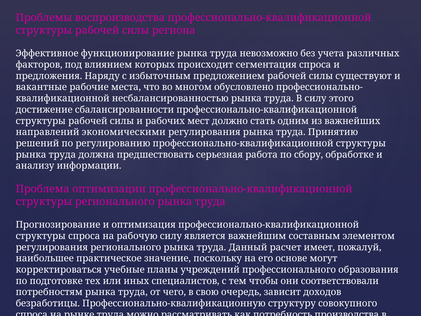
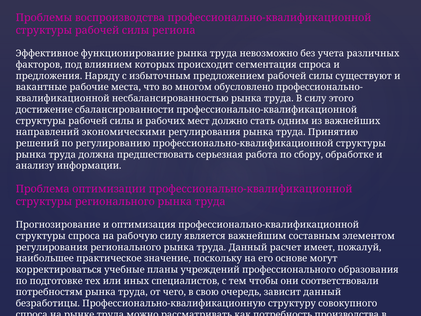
зависит доходов: доходов -> данный
